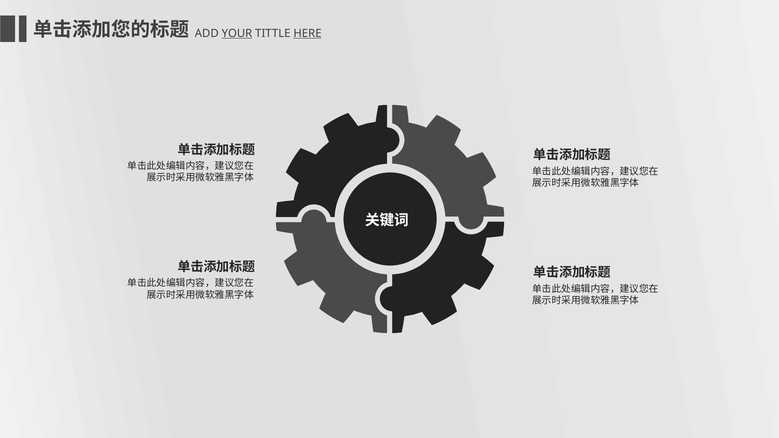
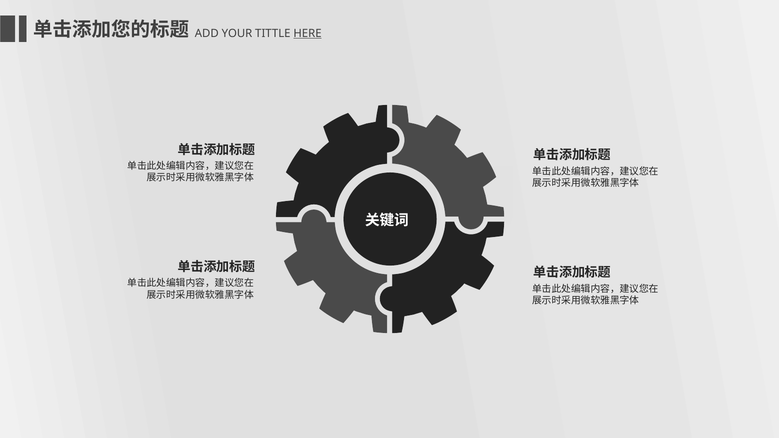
YOUR underline: present -> none
